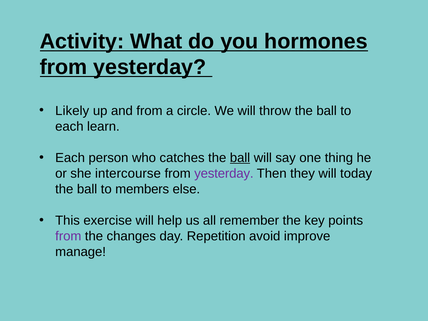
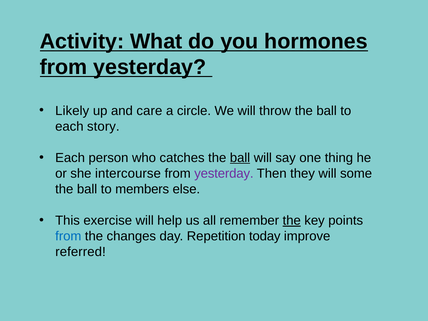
and from: from -> care
learn: learn -> story
today: today -> some
the at (292, 221) underline: none -> present
from at (68, 236) colour: purple -> blue
avoid: avoid -> today
manage: manage -> referred
